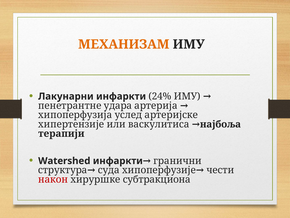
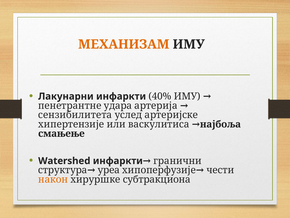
24%: 24% -> 40%
хипоперфузија: хипоперфузија -> сензибилитета
терапији: терапији -> смањење
суда: суда -> уреа
након colour: red -> orange
